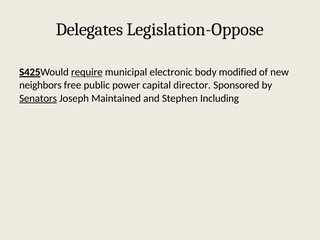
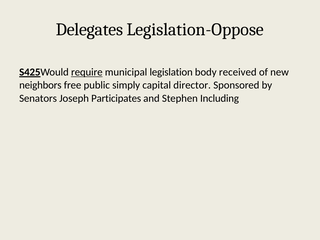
electronic: electronic -> legislation
modified: modified -> received
power: power -> simply
Senators underline: present -> none
Maintained: Maintained -> Participates
